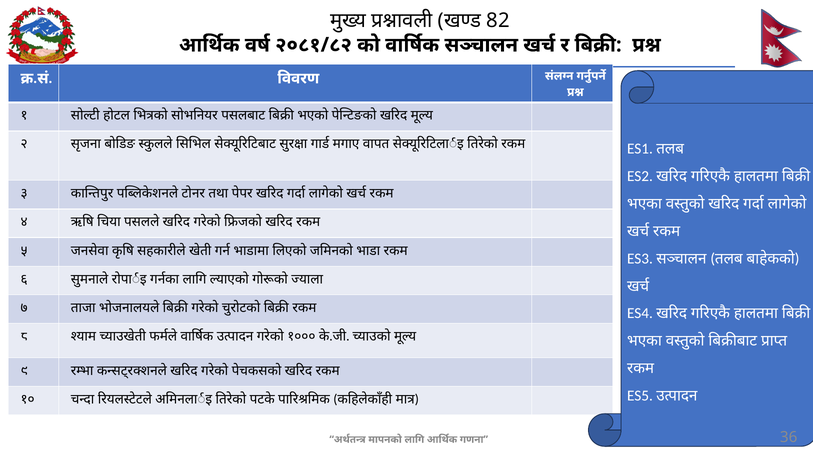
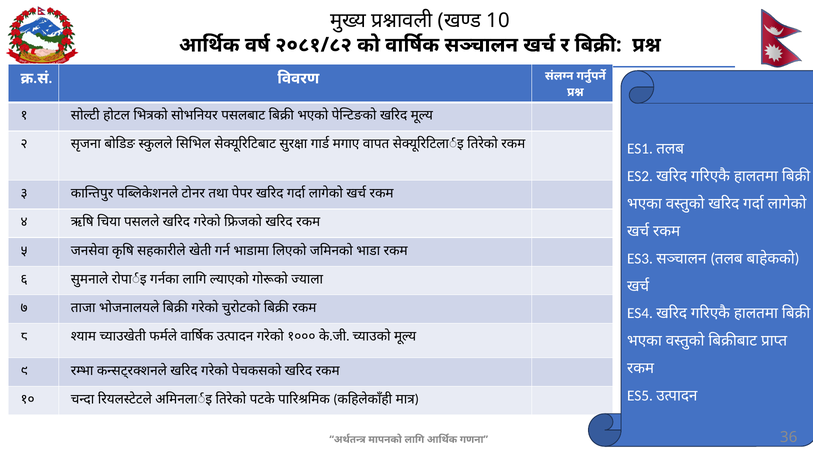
82: 82 -> 10
